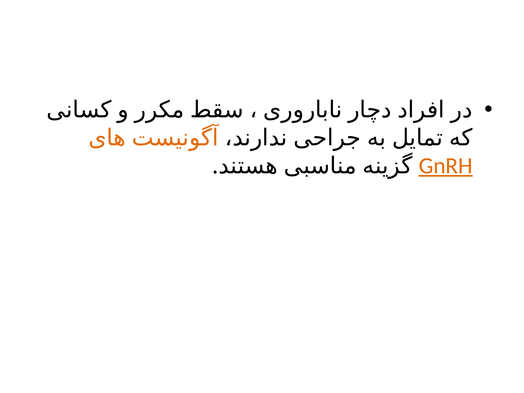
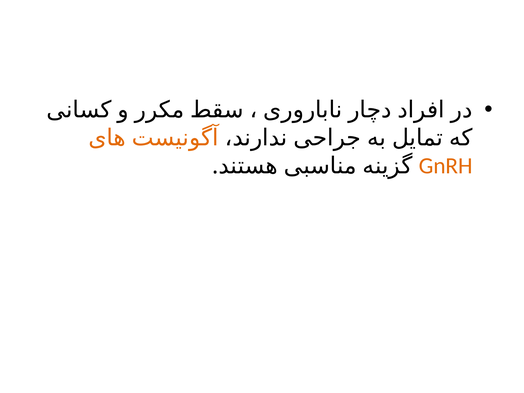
GnRH underline: present -> none
